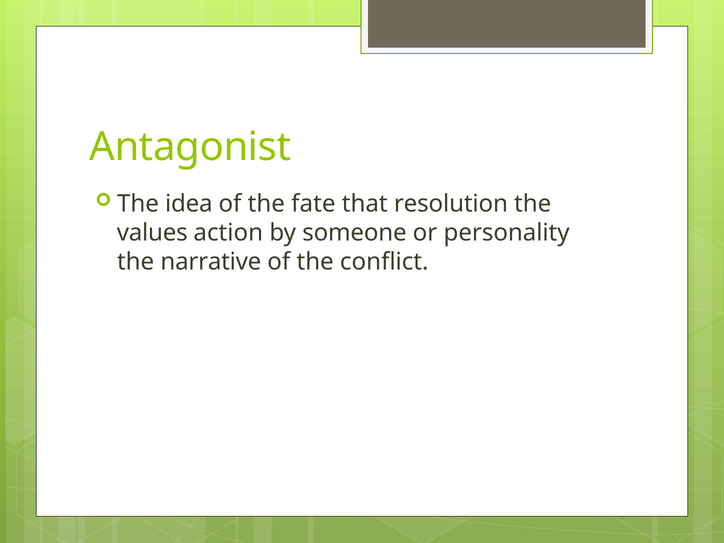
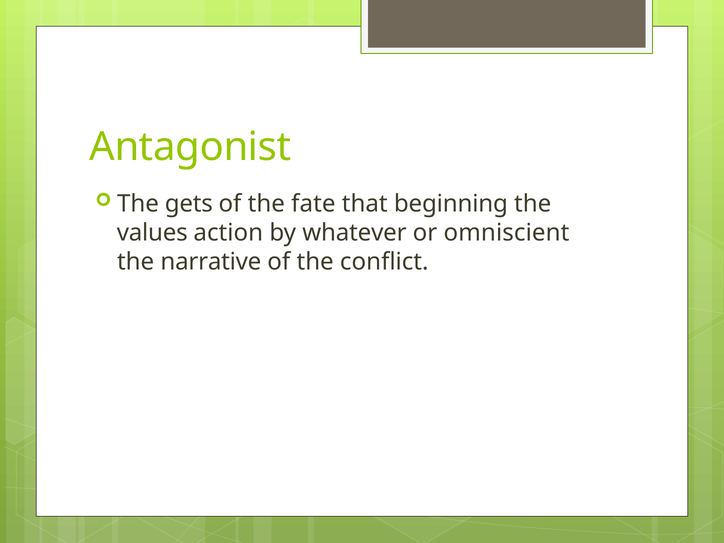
idea: idea -> gets
resolution: resolution -> beginning
someone: someone -> whatever
personality: personality -> omniscient
